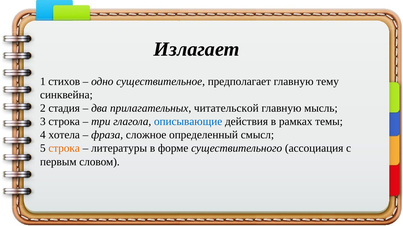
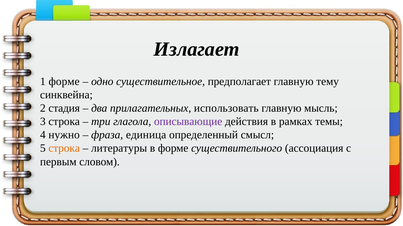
1 стихов: стихов -> форме
читательской: читательской -> использовать
описывающие colour: blue -> purple
хотела: хотела -> нужно
сложное: сложное -> единица
